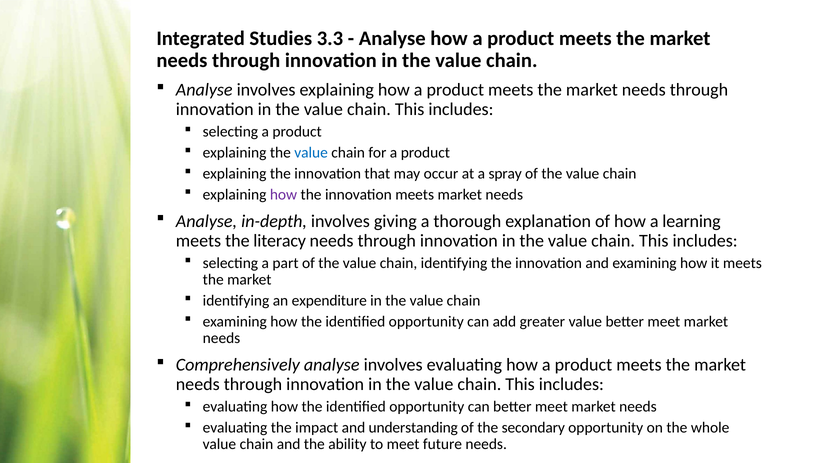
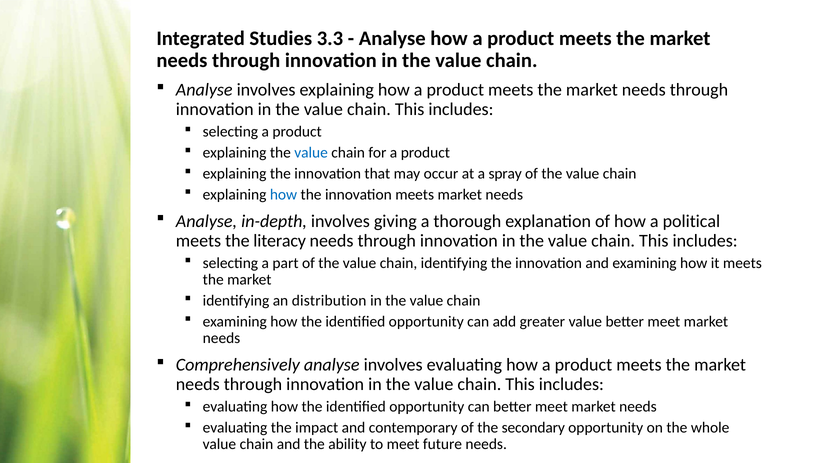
how at (284, 195) colour: purple -> blue
learning: learning -> political
expenditure: expenditure -> distribution
understanding: understanding -> contemporary
